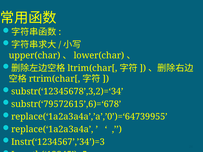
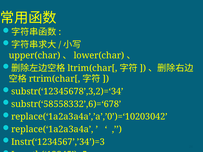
substr(‘79572615’,6)=‘678: substr(‘79572615’,6)=‘678 -> substr(‘58558332’,6)=‘678
replace(‘1a2a3a4a’,’a’,’0’)=‘64739955: replace(‘1a2a3a4a’,’a’,’0’)=‘64739955 -> replace(‘1a2a3a4a’,’a’,’0’)=‘10203042
